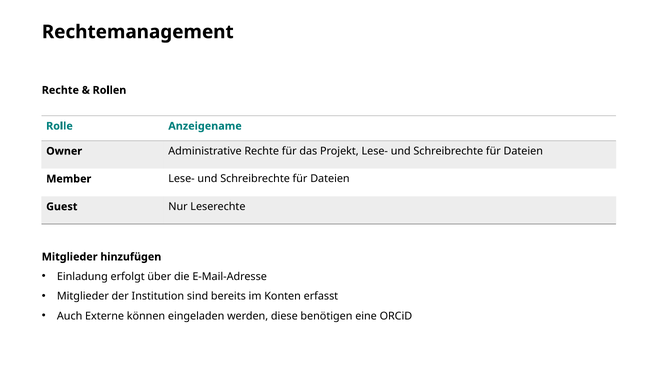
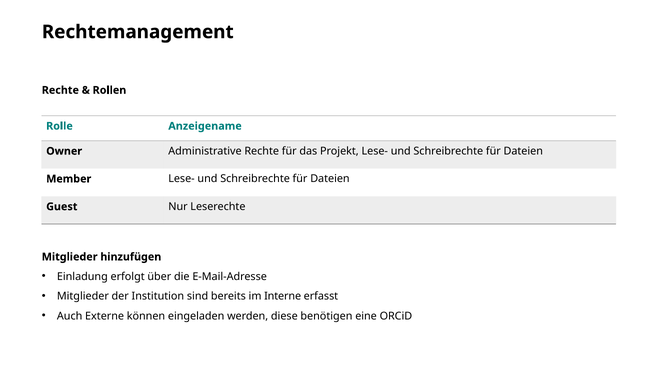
Konten: Konten -> Interne
